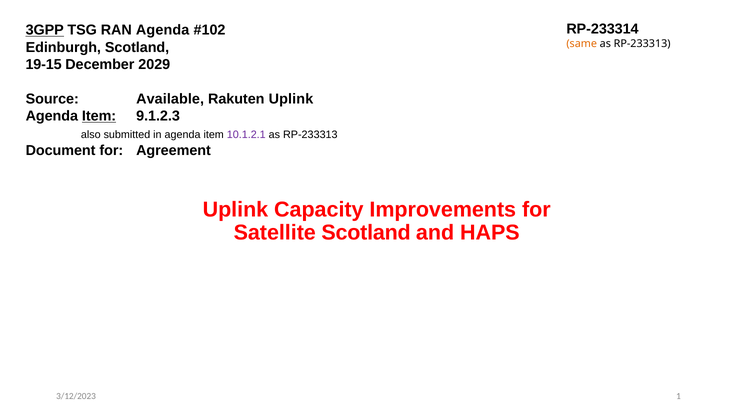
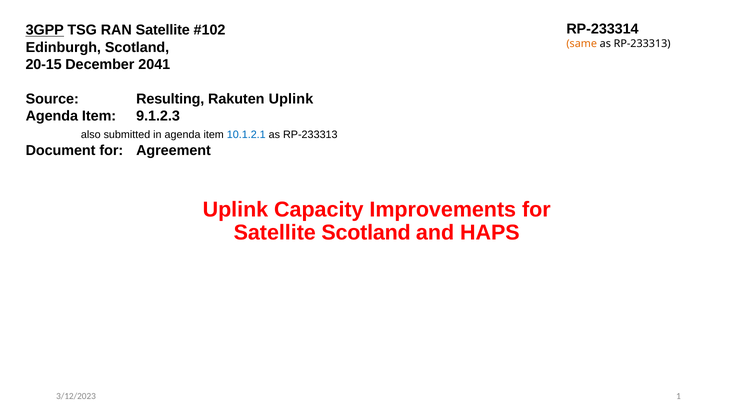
RAN Agenda: Agenda -> Satellite
19-15: 19-15 -> 20-15
2029: 2029 -> 2041
Available: Available -> Resulting
Item at (99, 116) underline: present -> none
10.1.2.1 colour: purple -> blue
